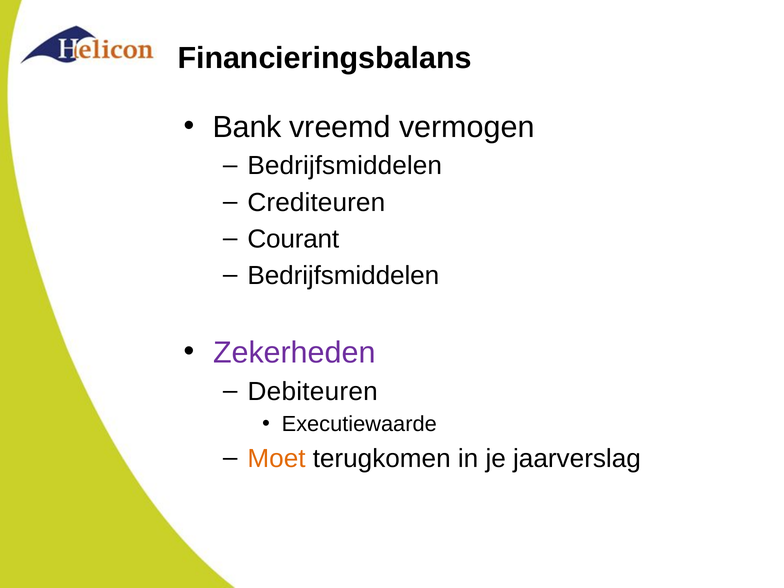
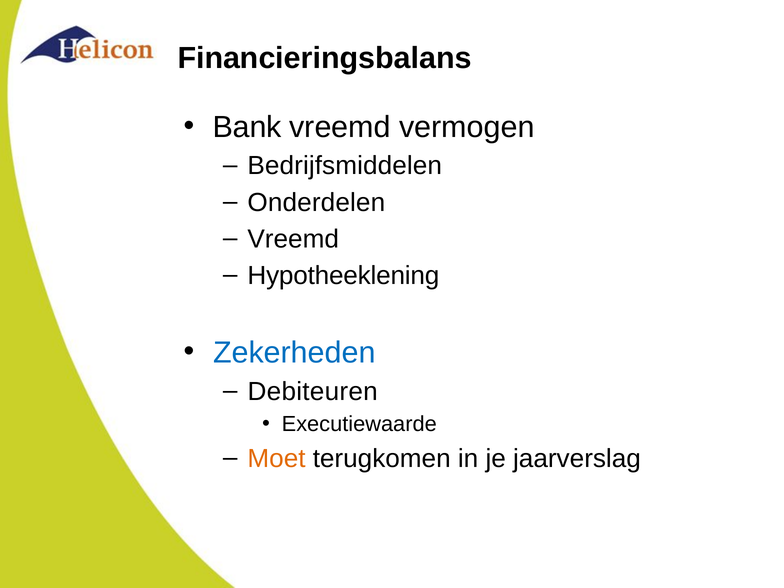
Crediteuren: Crediteuren -> Onderdelen
Courant at (293, 239): Courant -> Vreemd
Bedrijfsmiddelen at (343, 276): Bedrijfsmiddelen -> Hypotheeklening
Zekerheden colour: purple -> blue
